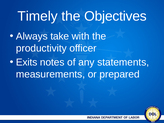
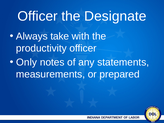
Timely at (38, 16): Timely -> Officer
Objectives: Objectives -> Designate
Exits: Exits -> Only
